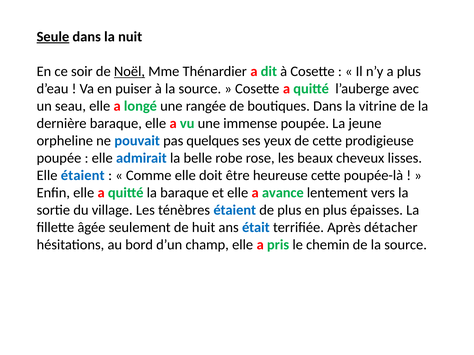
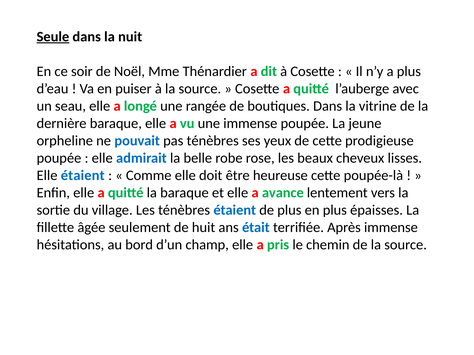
Noël underline: present -> none
pas quelques: quelques -> ténèbres
Après détacher: détacher -> immense
